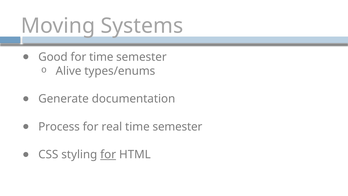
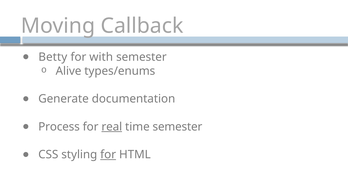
Systems: Systems -> Callback
Good: Good -> Betty
for time: time -> with
real underline: none -> present
